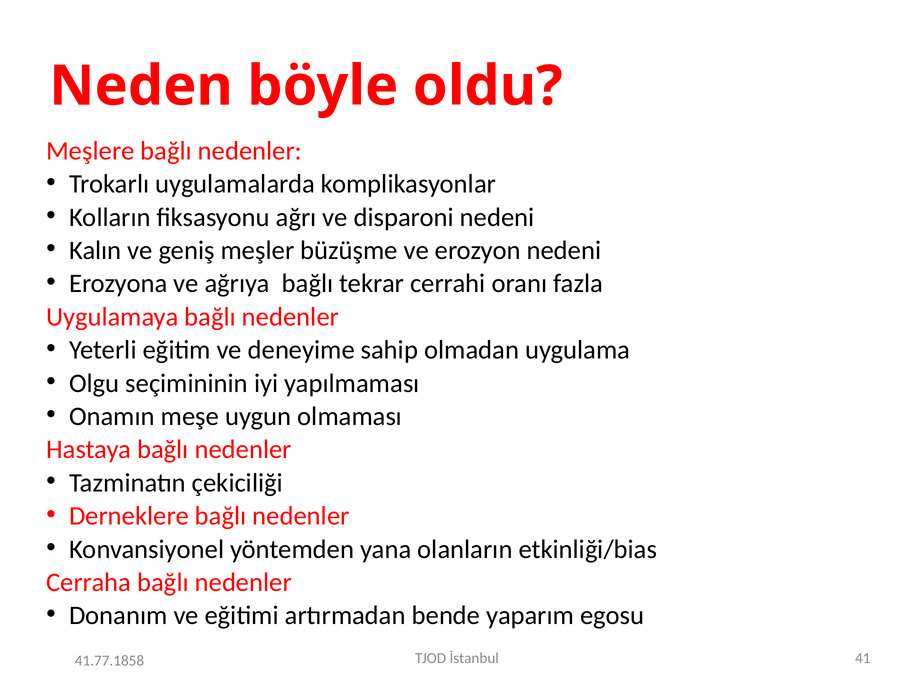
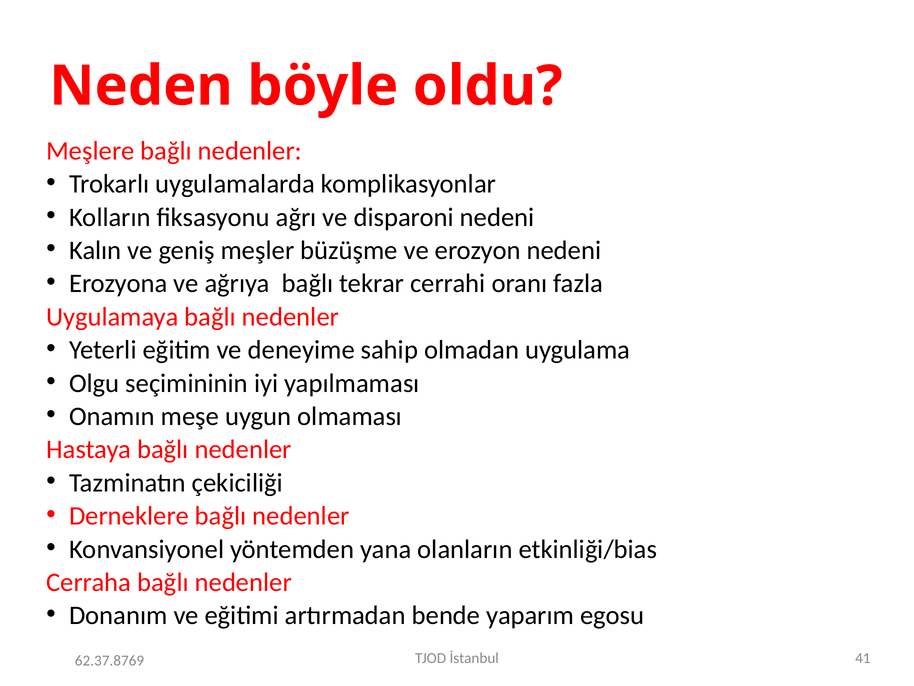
41.77.1858: 41.77.1858 -> 62.37.8769
